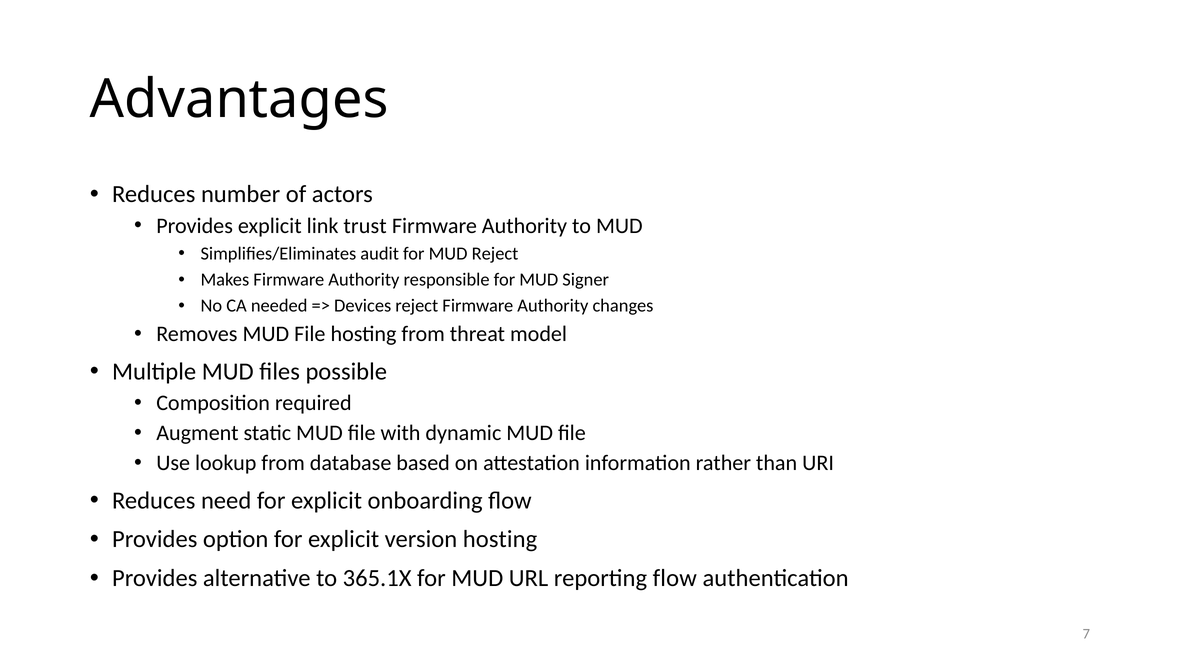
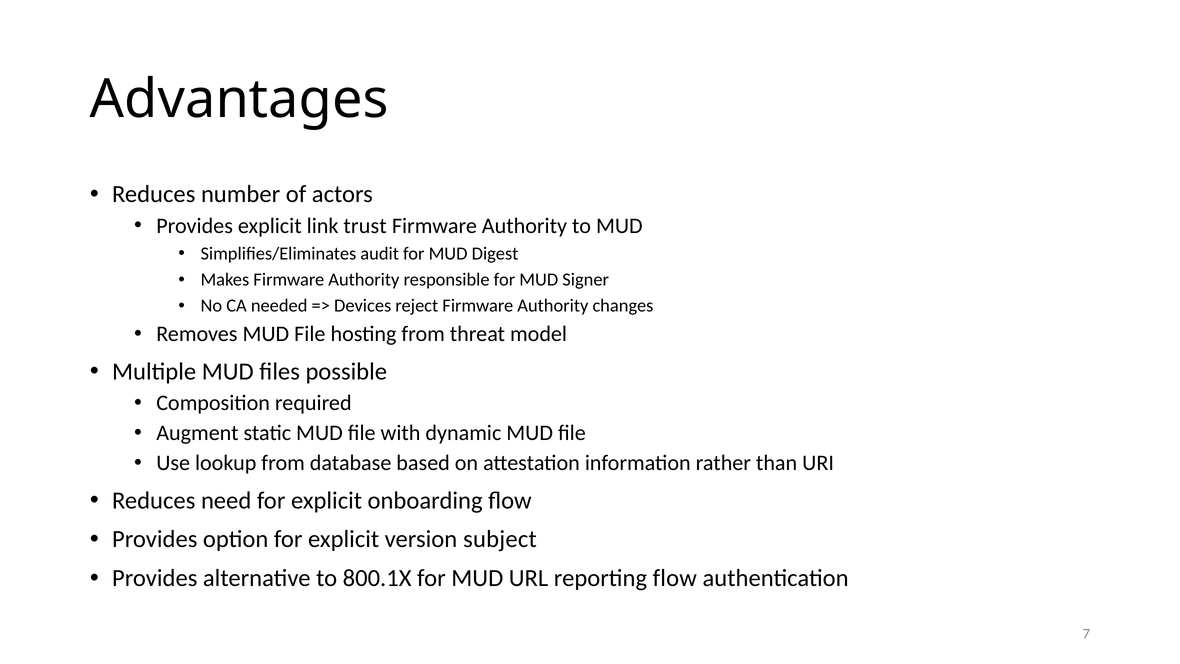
MUD Reject: Reject -> Digest
version hosting: hosting -> subject
365.1X: 365.1X -> 800.1X
